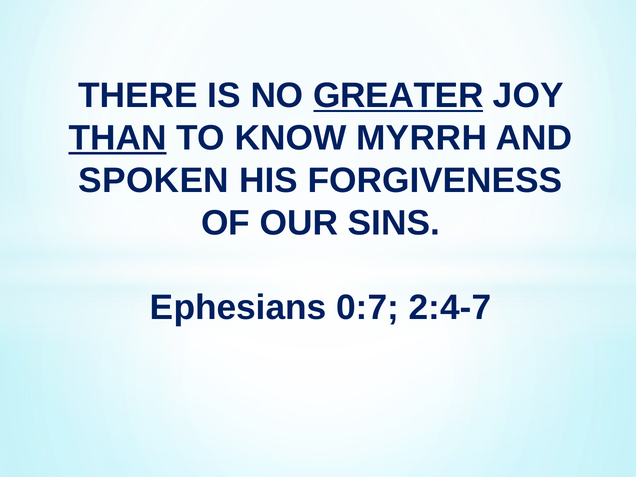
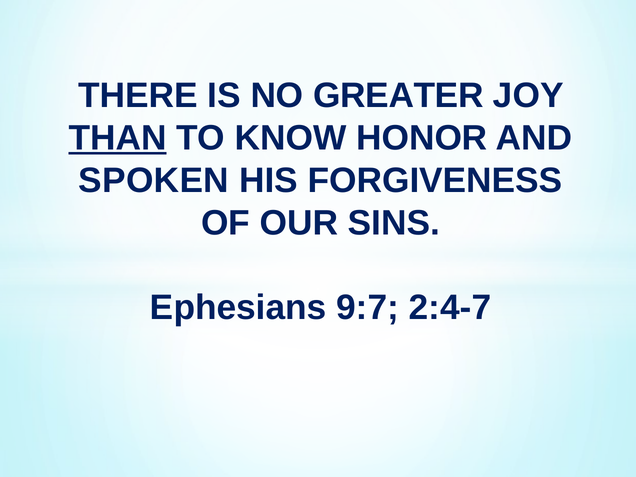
GREATER underline: present -> none
MYRRH: MYRRH -> HONOR
0:7: 0:7 -> 9:7
